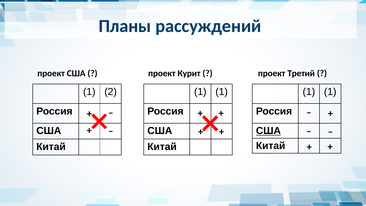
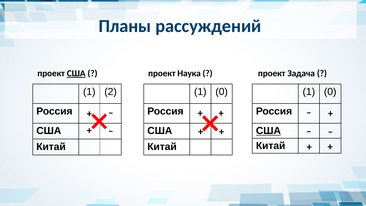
США at (76, 73) underline: none -> present
Курит: Курит -> Наука
Третий: Третий -> Задача
1 at (222, 92): 1 -> 0
1 at (330, 92): 1 -> 0
